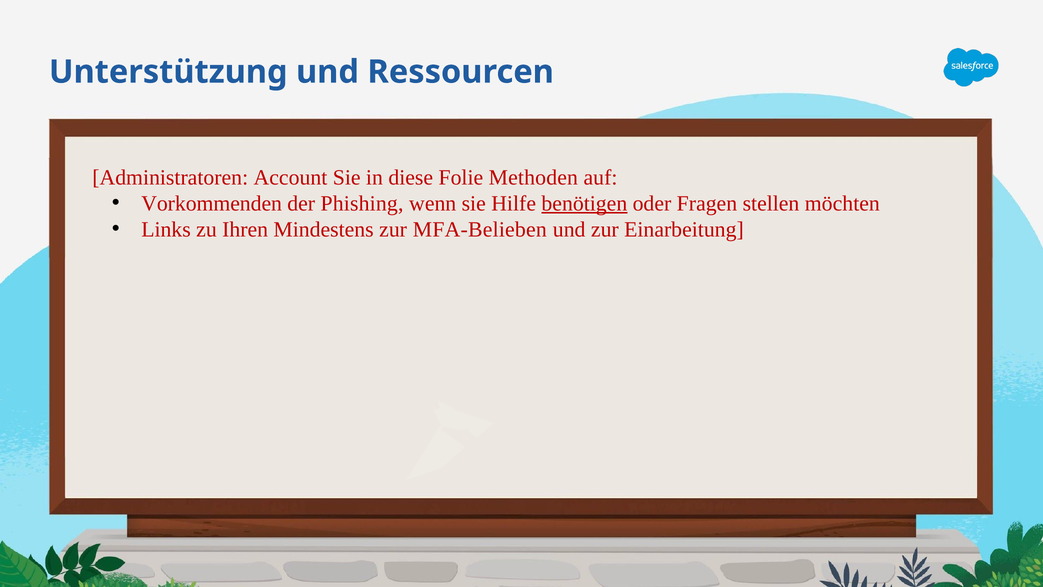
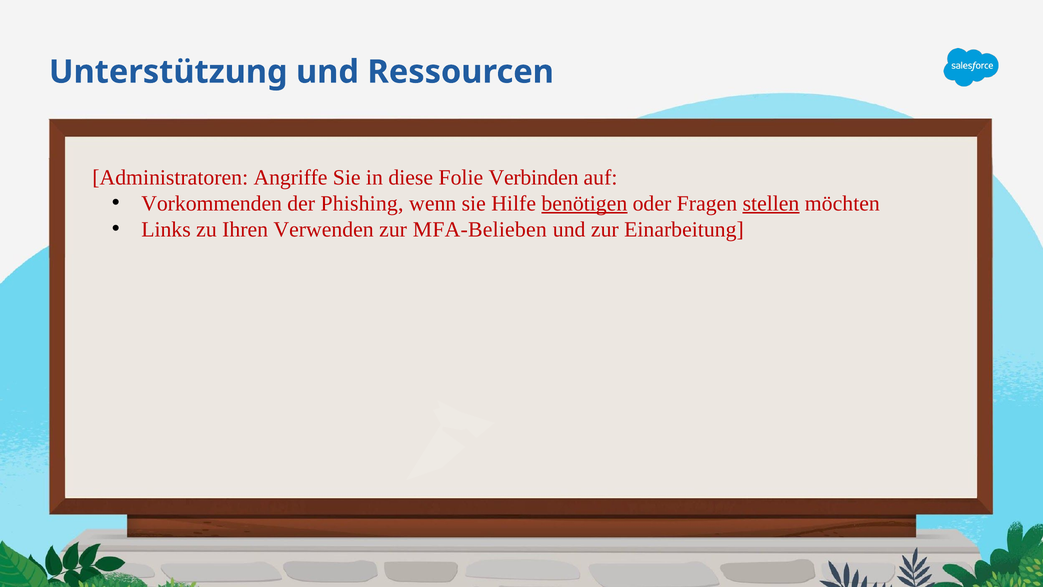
Account: Account -> Angriffe
Methoden: Methoden -> Verbinden
stellen underline: none -> present
Mindestens: Mindestens -> Verwenden
